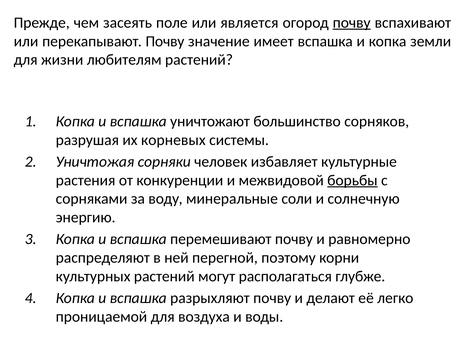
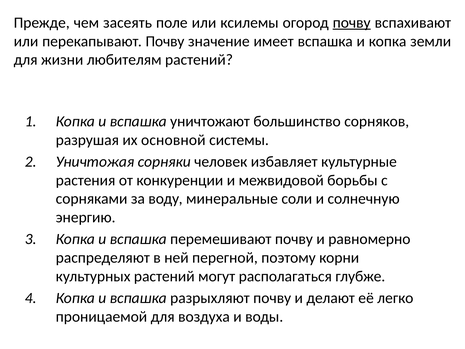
является: является -> ксилемы
корневых: корневых -> основной
борьбы underline: present -> none
